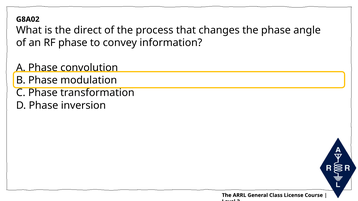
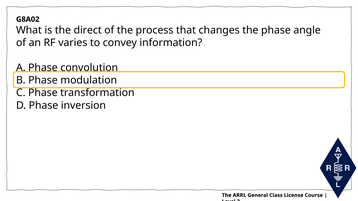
RF phase: phase -> varies
